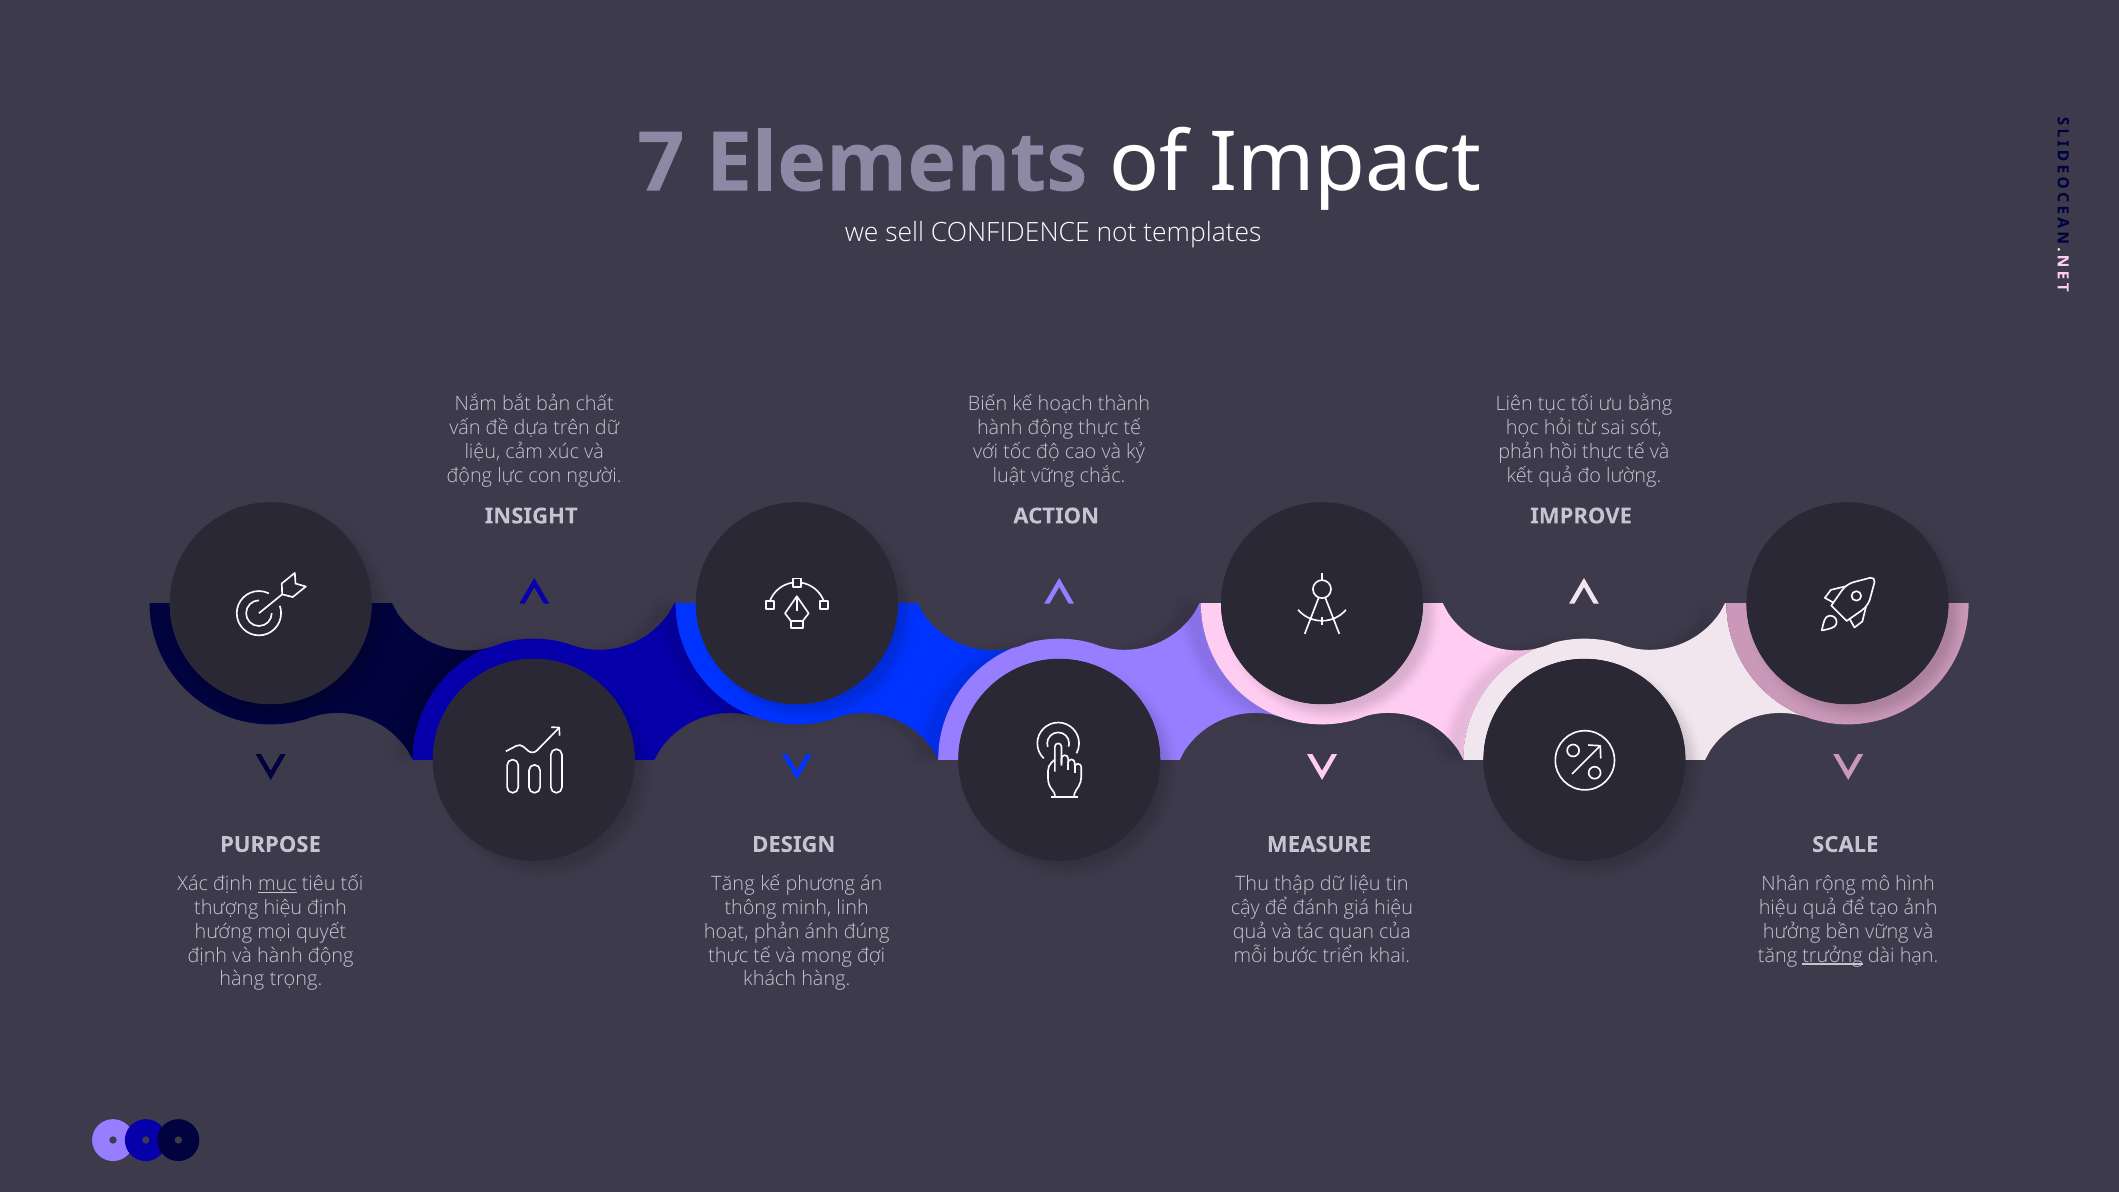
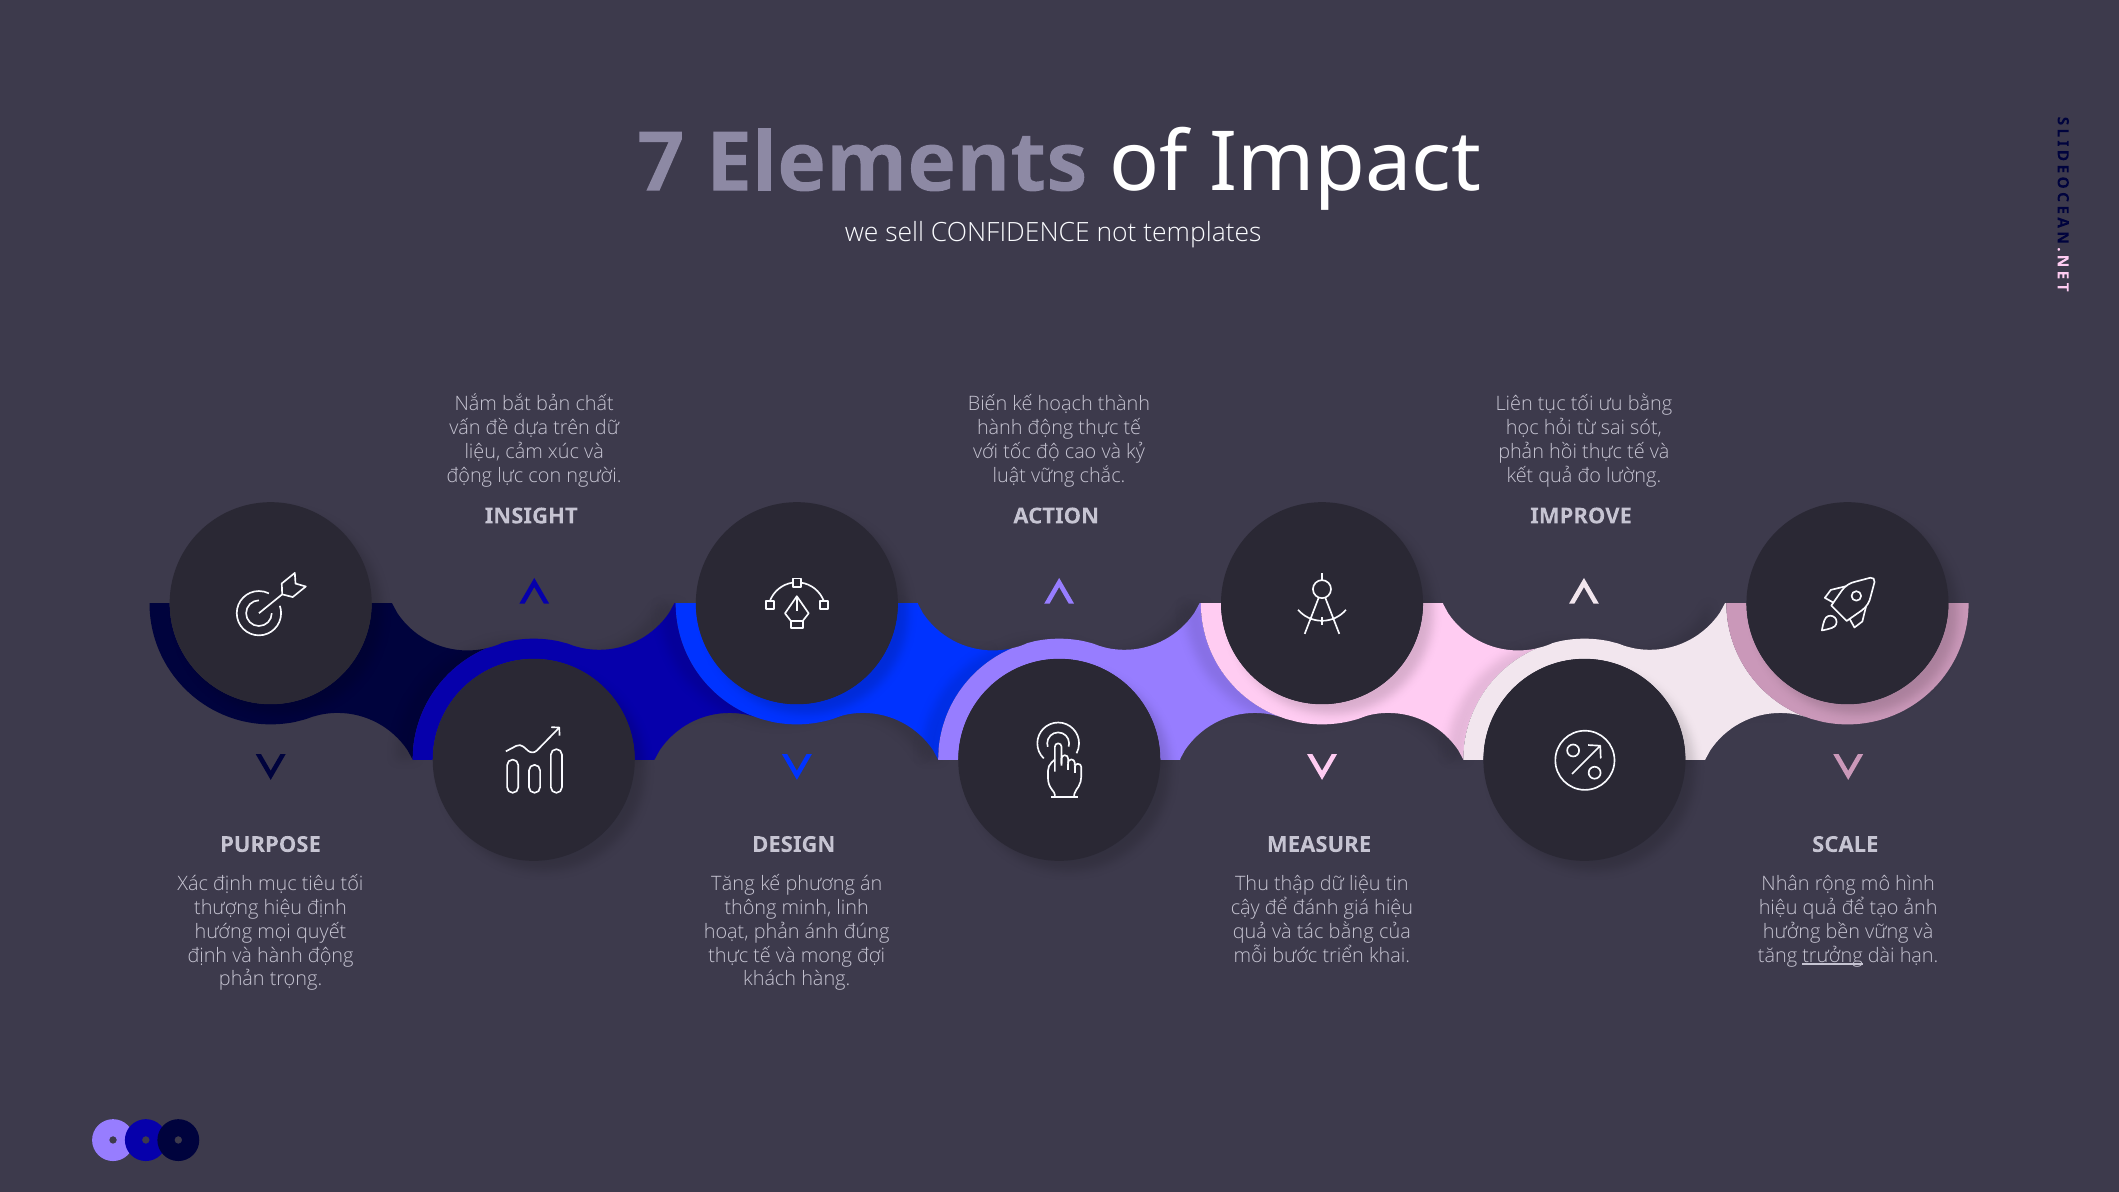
mục underline: present -> none
tác quan: quan -> bằng
hàng at (242, 979): hàng -> phản
